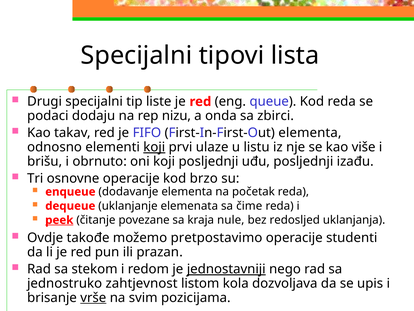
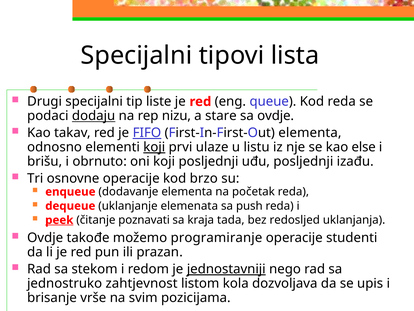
dodaju underline: none -> present
onda: onda -> stare
sa zbirci: zbirci -> ovdje
FIFO underline: none -> present
više: više -> else
čime: čime -> push
povezane: povezane -> poznavati
nule: nule -> tada
pretpostavimo: pretpostavimo -> programiranje
vrše underline: present -> none
